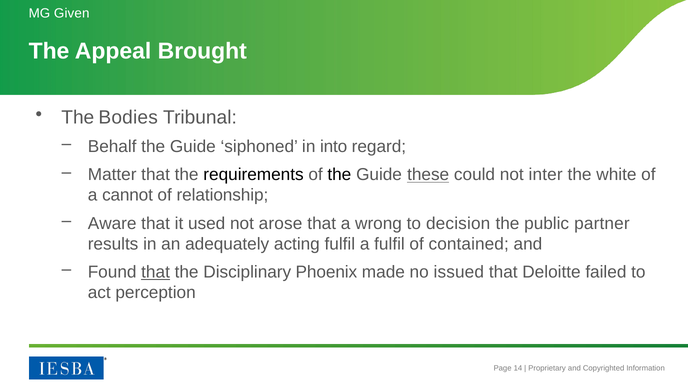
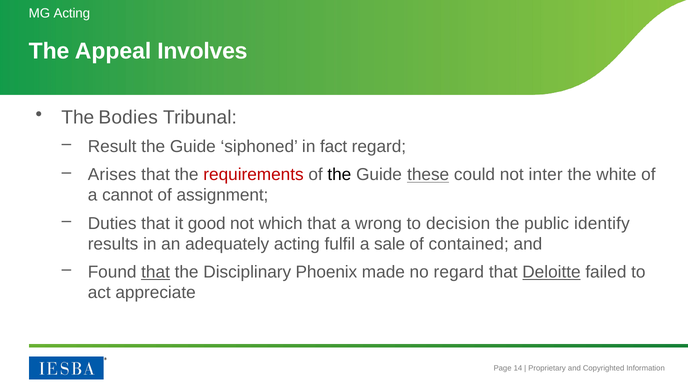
MG Given: Given -> Acting
Brought: Brought -> Involves
Behalf: Behalf -> Result
into: into -> fact
Matter: Matter -> Arises
requirements colour: black -> red
relationship: relationship -> assignment
Aware: Aware -> Duties
used: used -> good
arose: arose -> which
partner: partner -> identify
a fulfil: fulfil -> sale
no issued: issued -> regard
Deloitte underline: none -> present
perception: perception -> appreciate
